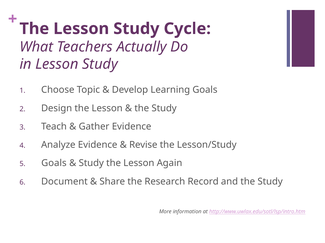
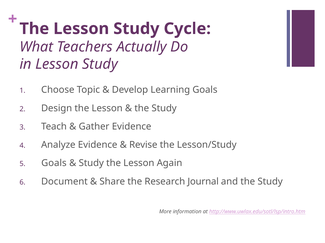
Record: Record -> Journal
